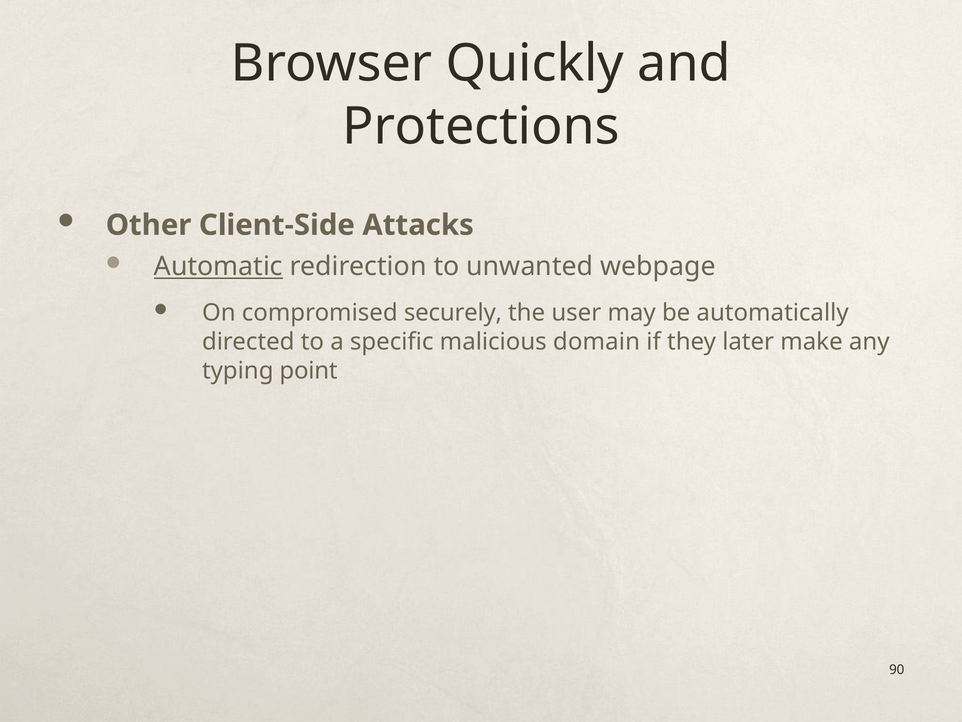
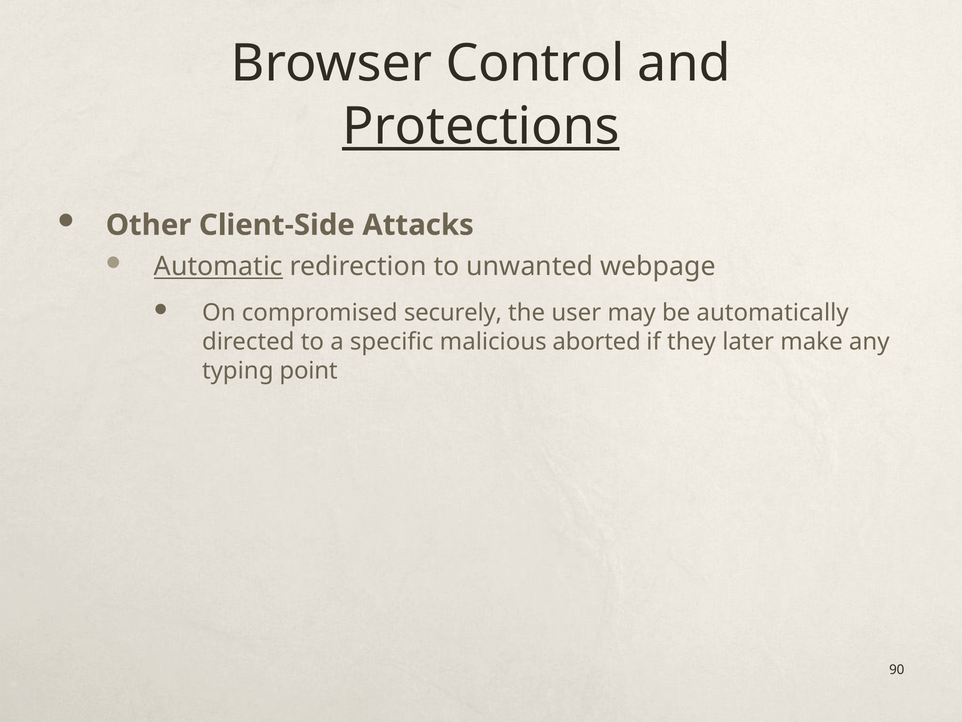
Quickly: Quickly -> Control
Protections underline: none -> present
domain: domain -> aborted
